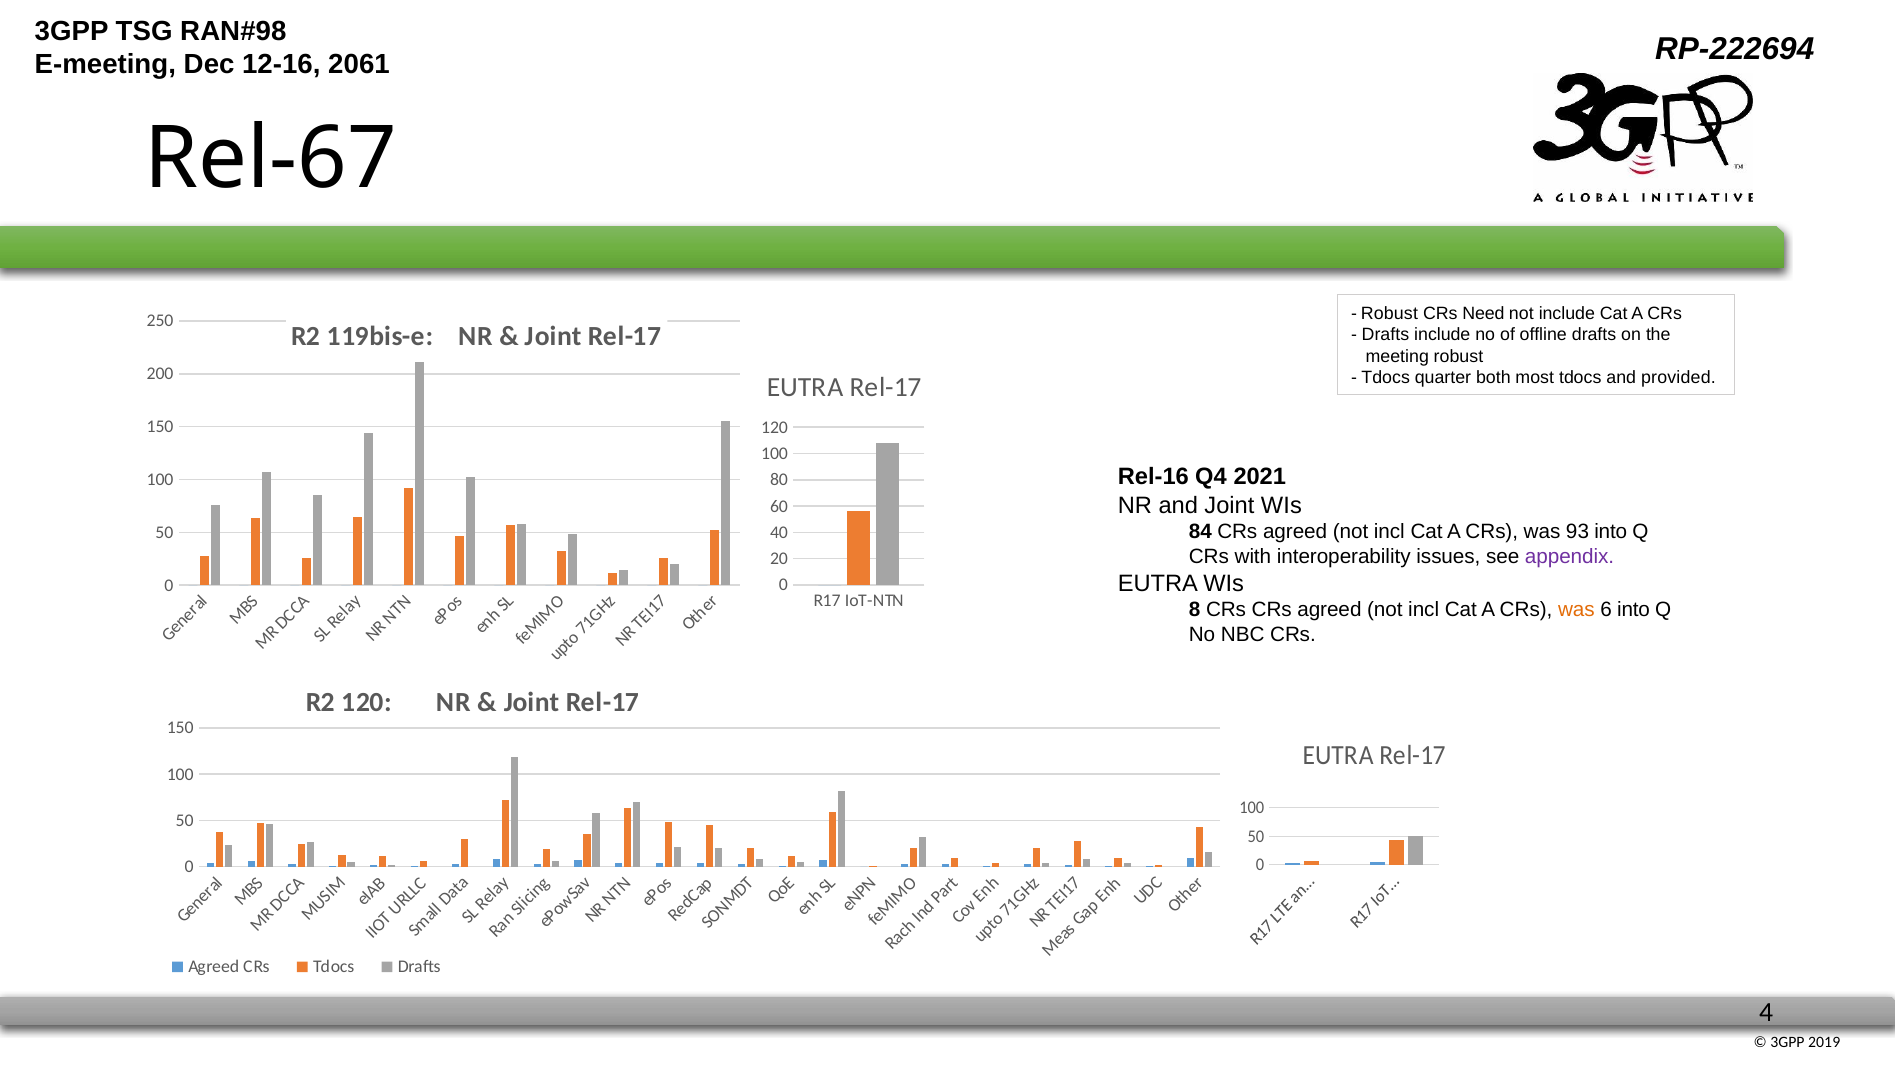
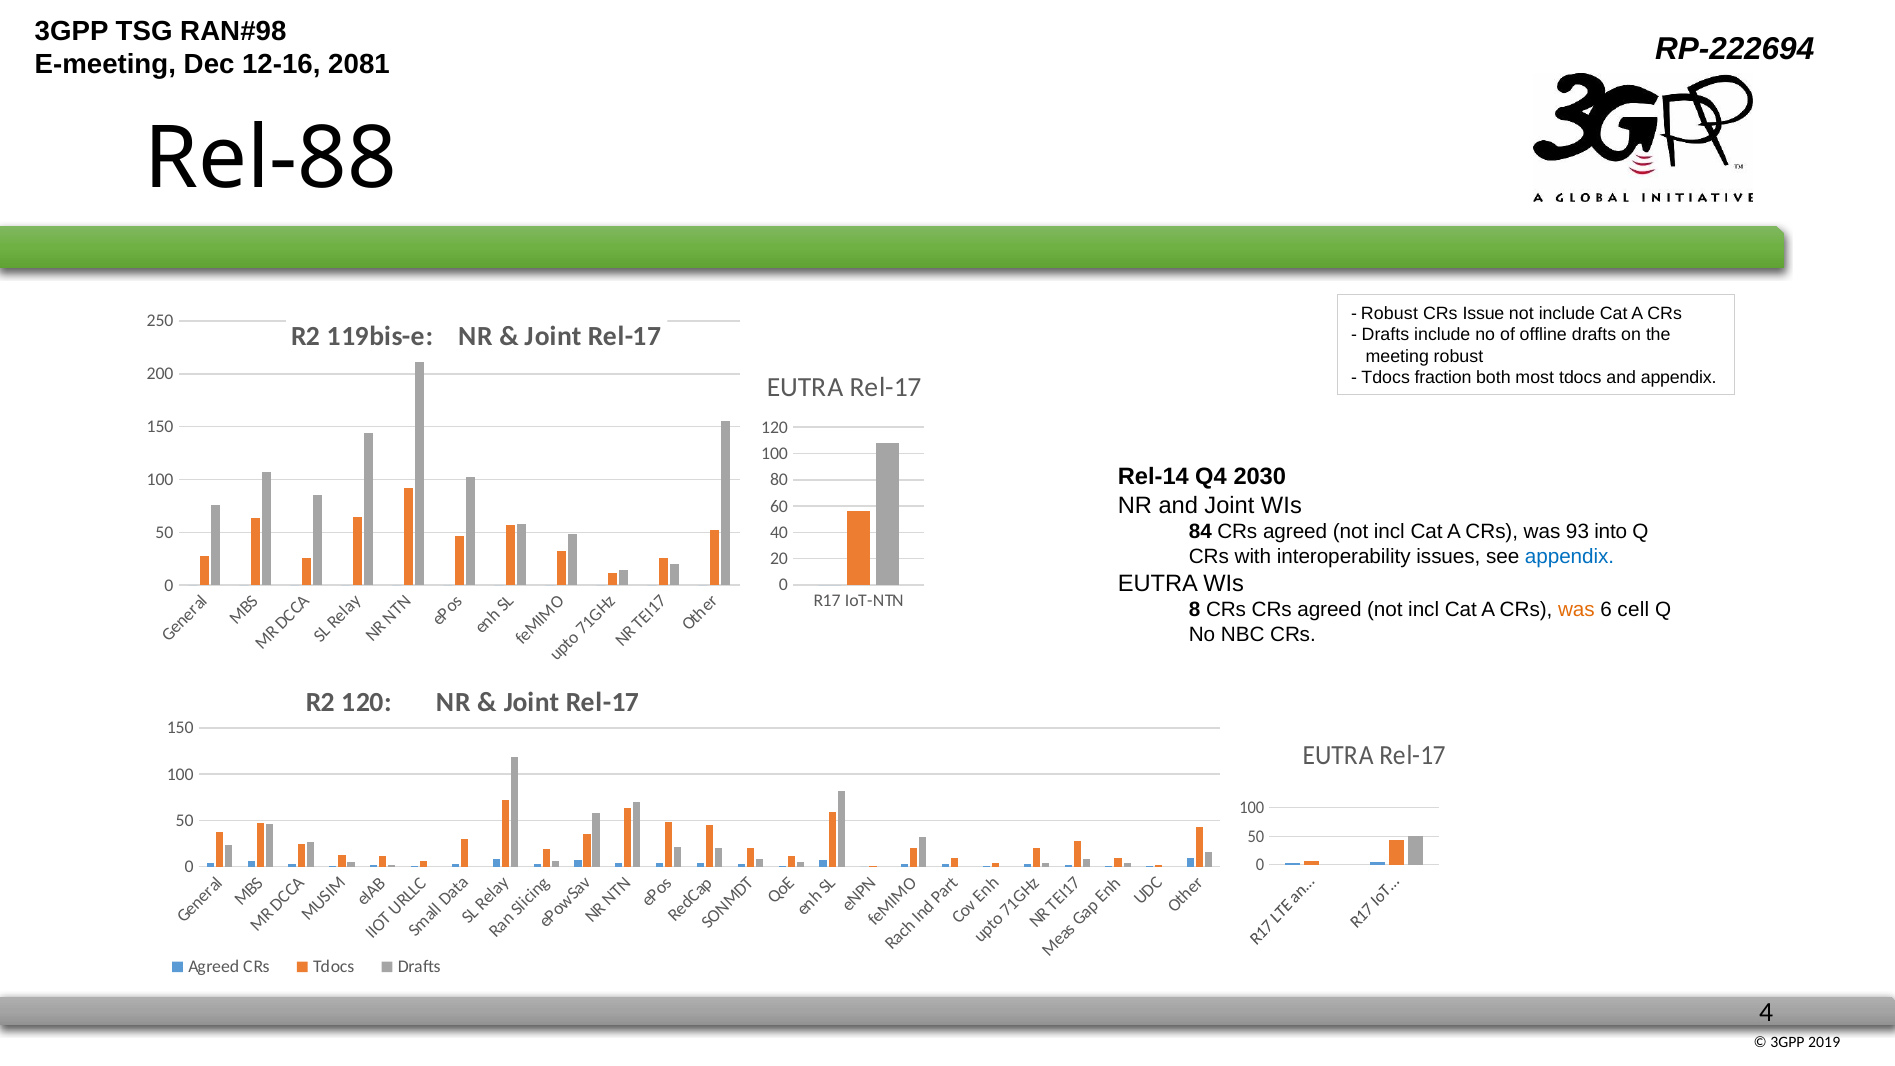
2061: 2061 -> 2081
Rel-67: Rel-67 -> Rel-88
Need: Need -> Issue
quarter: quarter -> fraction
and provided: provided -> appendix
Rel-16: Rel-16 -> Rel-14
2021: 2021 -> 2030
appendix at (1570, 557) colour: purple -> blue
6 into: into -> cell
